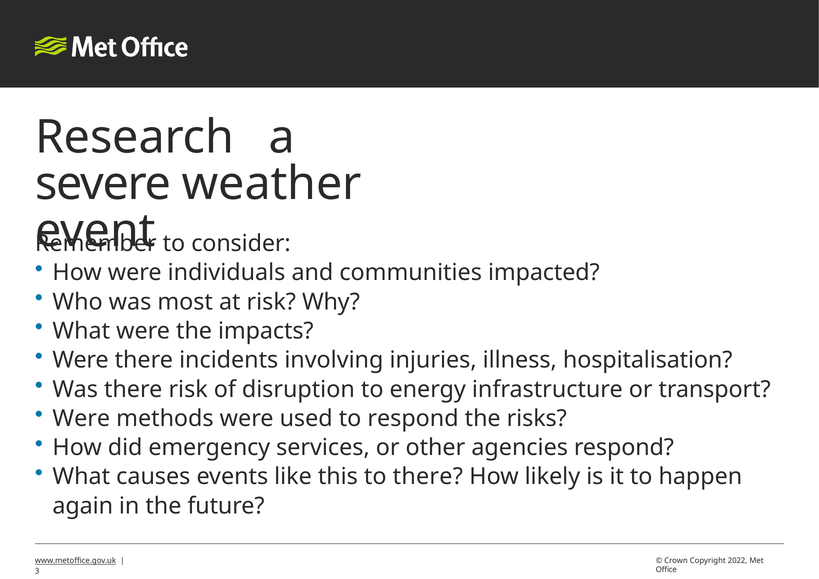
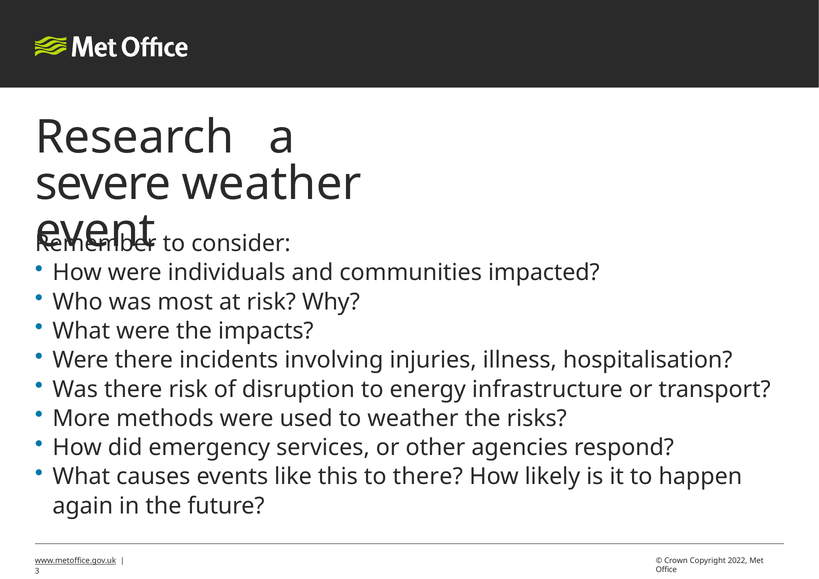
Were at (81, 419): Were -> More
to respond: respond -> weather
